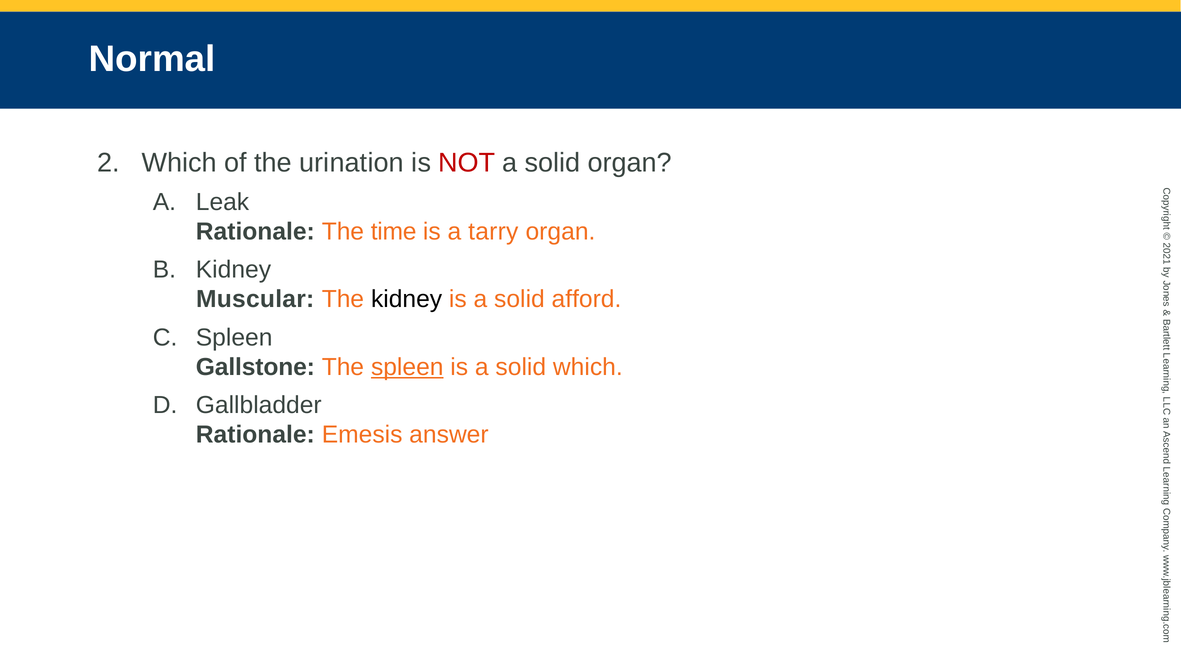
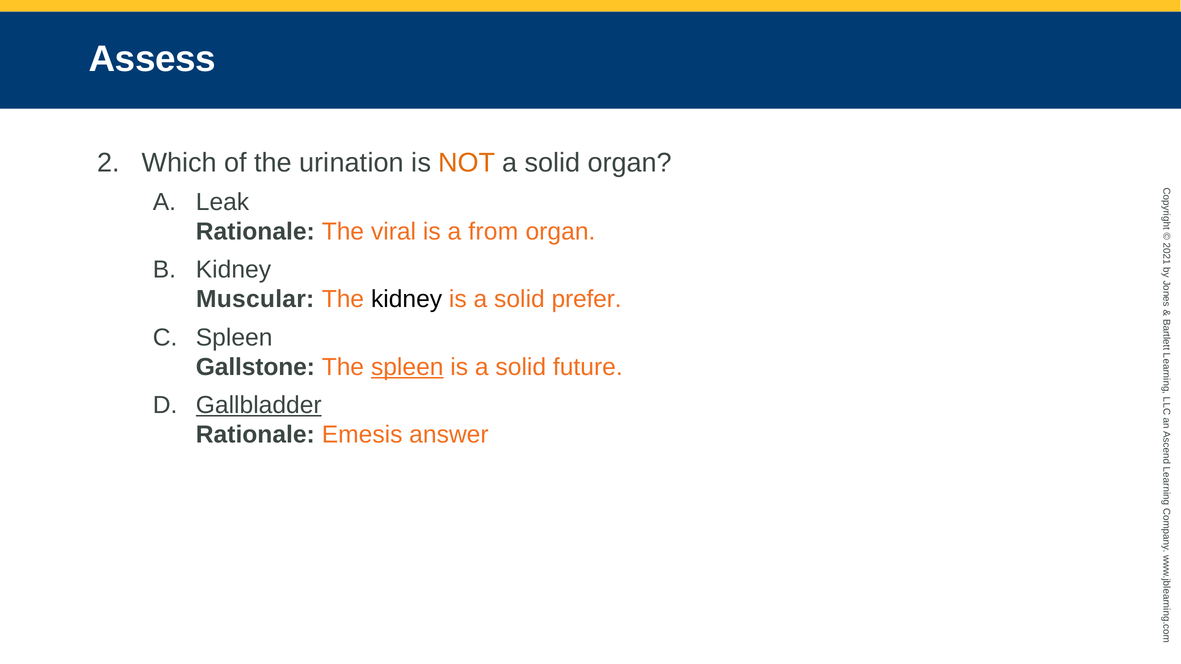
Normal: Normal -> Assess
NOT colour: red -> orange
time: time -> viral
tarry: tarry -> from
afford: afford -> prefer
solid which: which -> future
Gallbladder underline: none -> present
